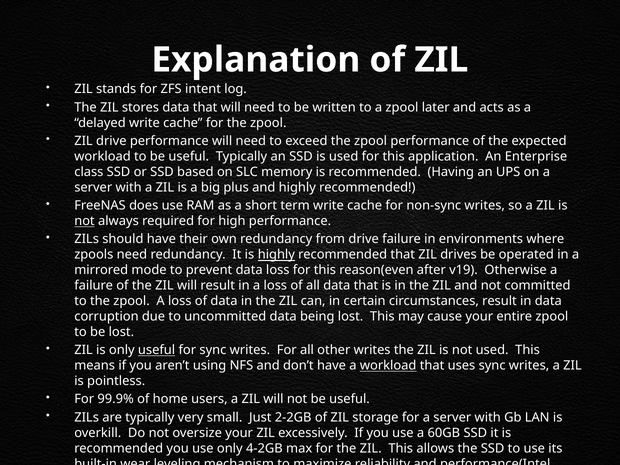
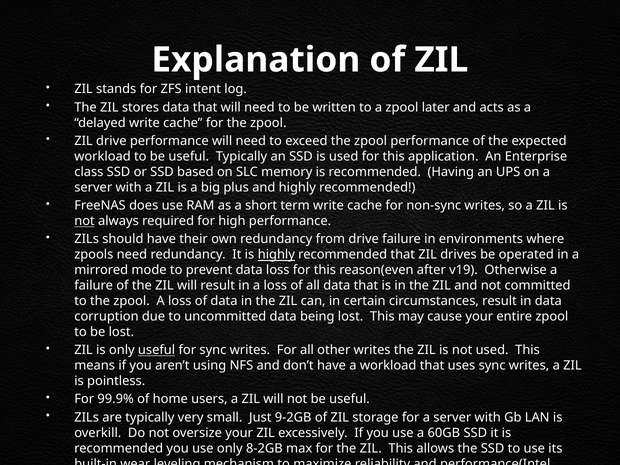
workload at (388, 366) underline: present -> none
2-2GB: 2-2GB -> 9-2GB
4-2GB: 4-2GB -> 8-2GB
